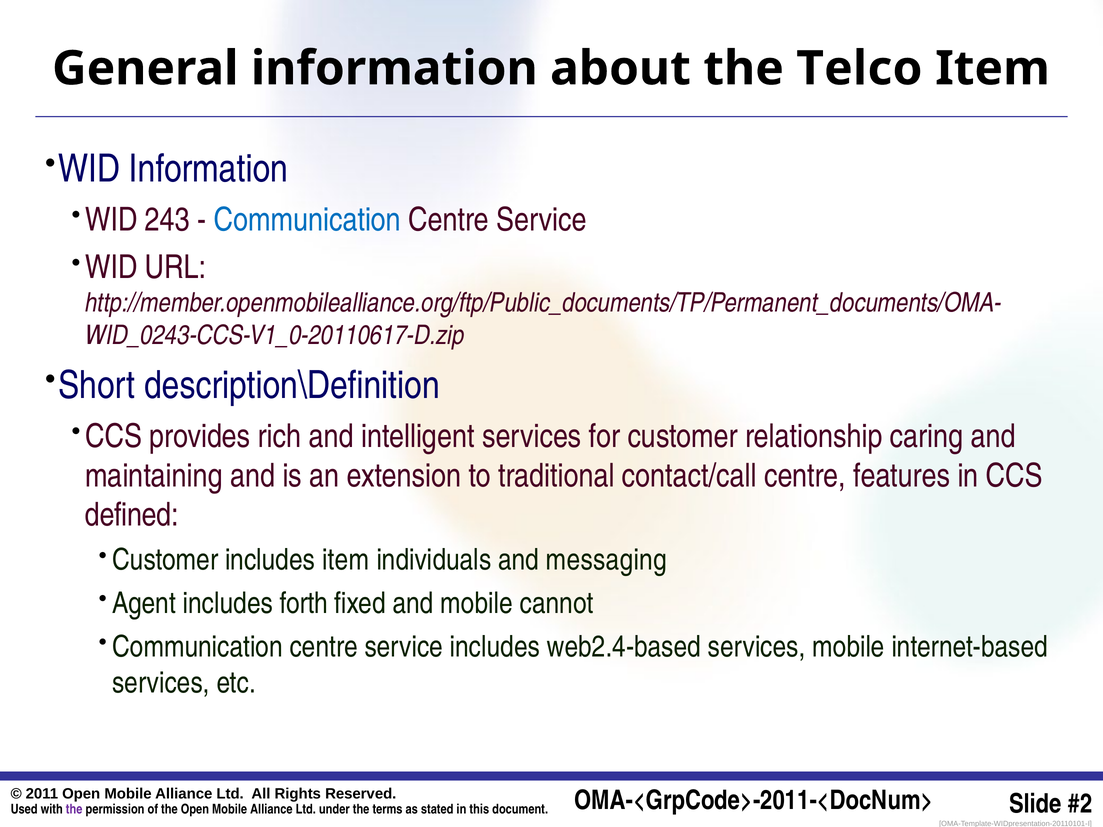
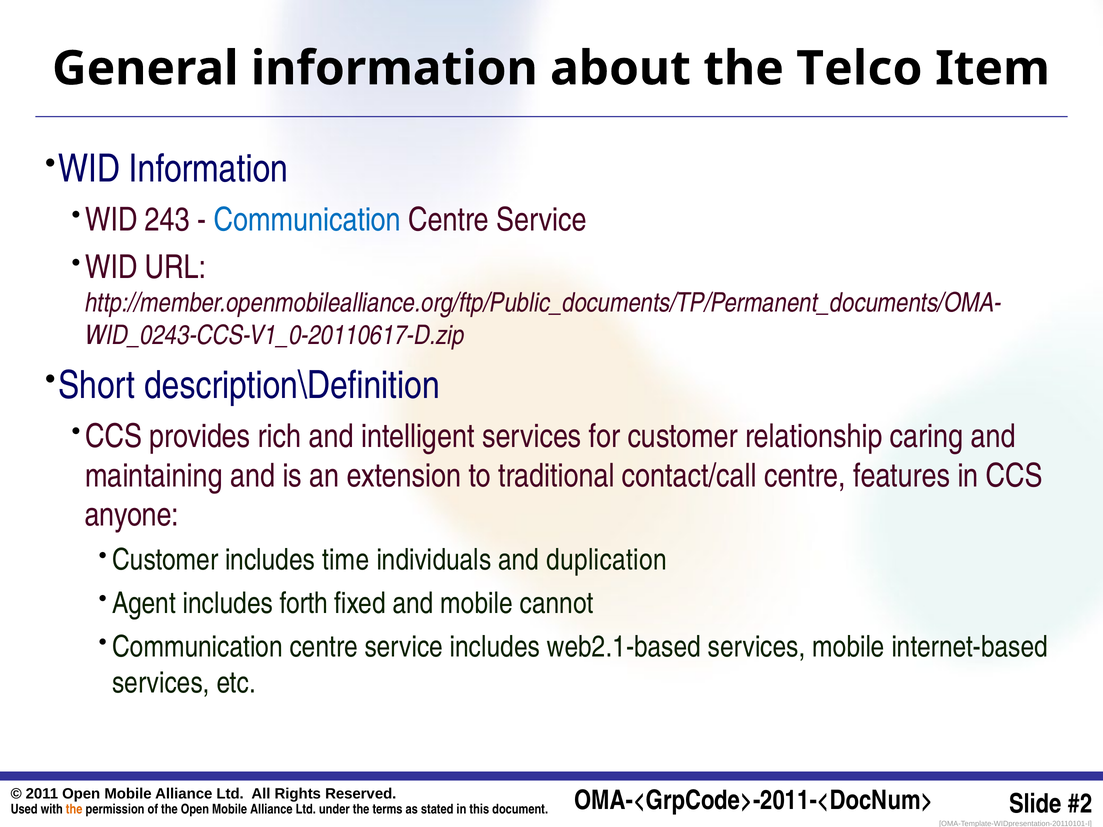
defined: defined -> anyone
includes item: item -> time
messaging: messaging -> duplication
web2.4-based: web2.4-based -> web2.1-based
the at (74, 810) colour: purple -> orange
